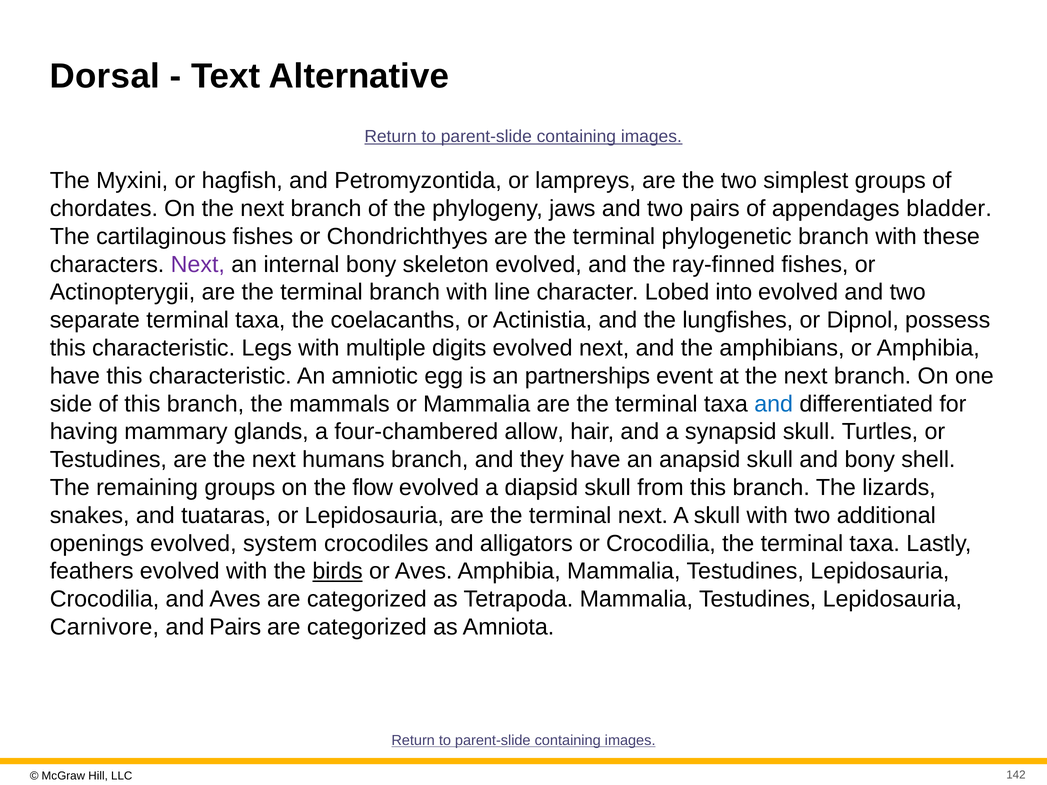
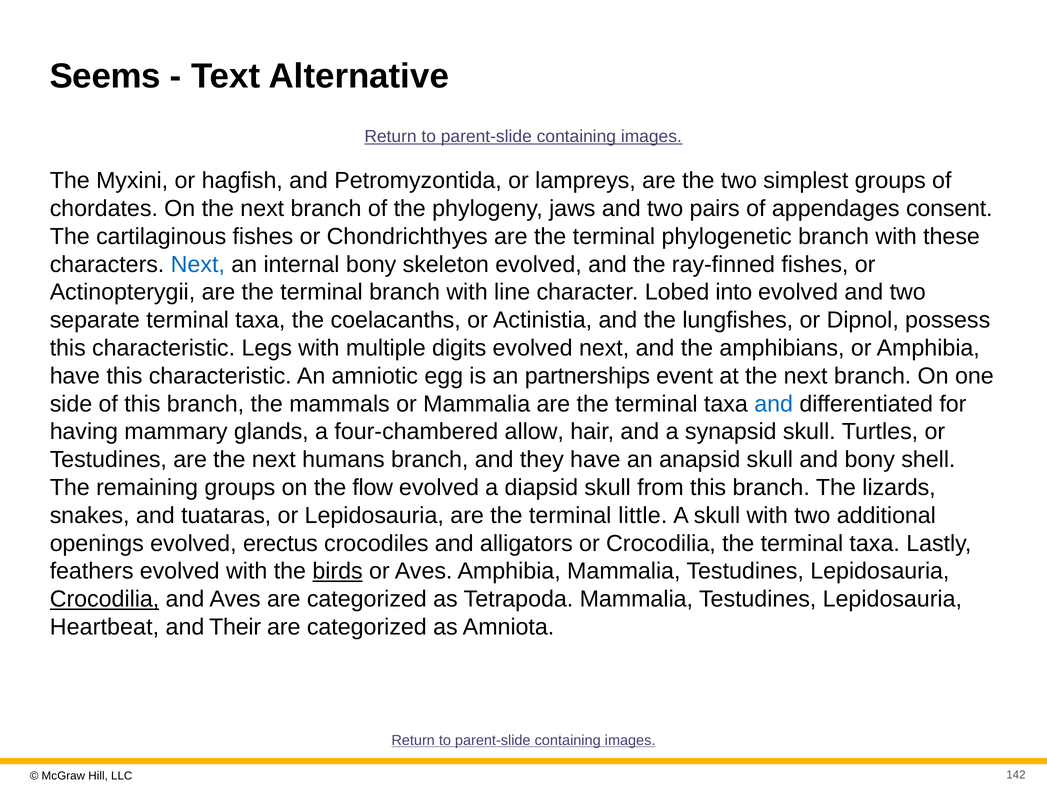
Dorsal: Dorsal -> Seems
bladder: bladder -> consent
Next at (198, 265) colour: purple -> blue
terminal next: next -> little
system: system -> erectus
Crocodilia at (104, 599) underline: none -> present
Carnivore: Carnivore -> Heartbeat
and Pairs: Pairs -> Their
